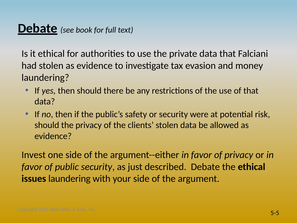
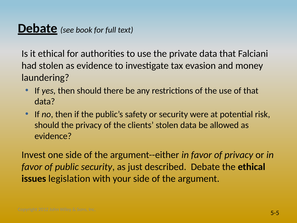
issues laundering: laundering -> legislation
